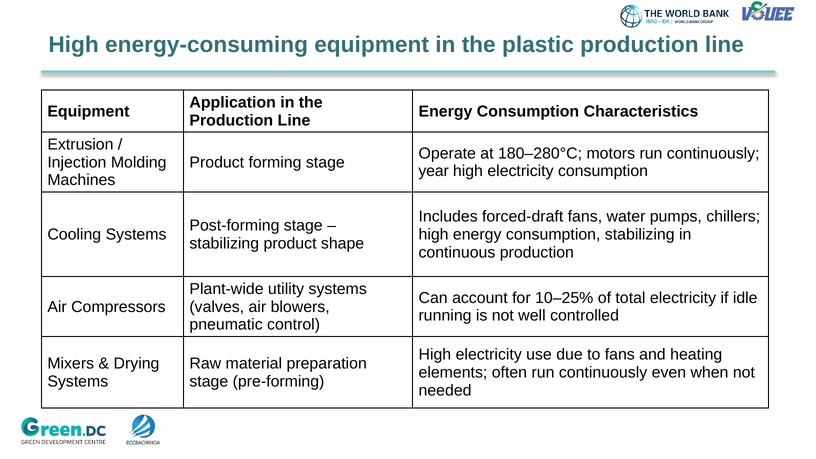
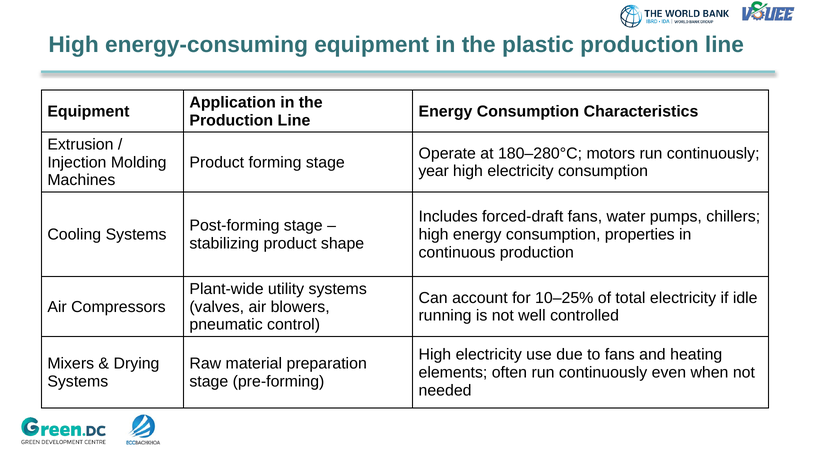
consumption stabilizing: stabilizing -> properties
